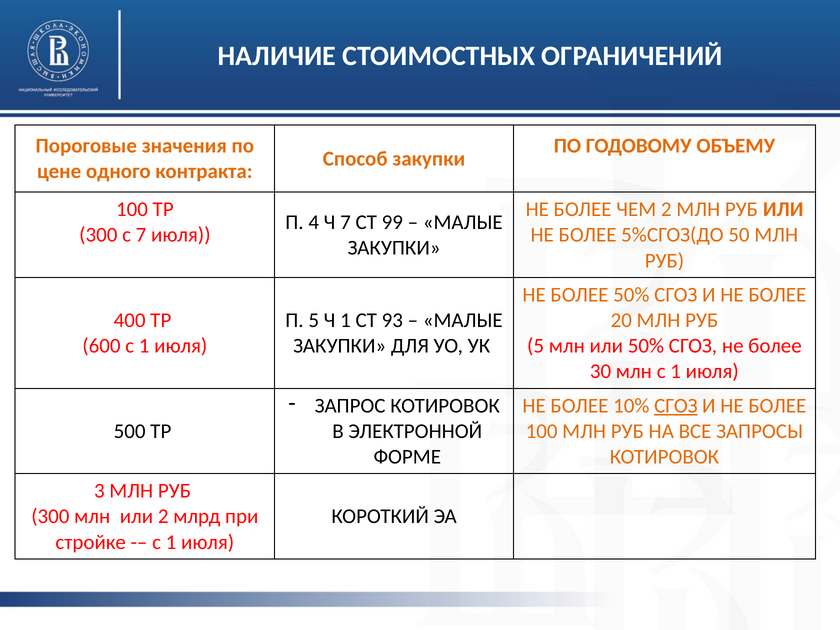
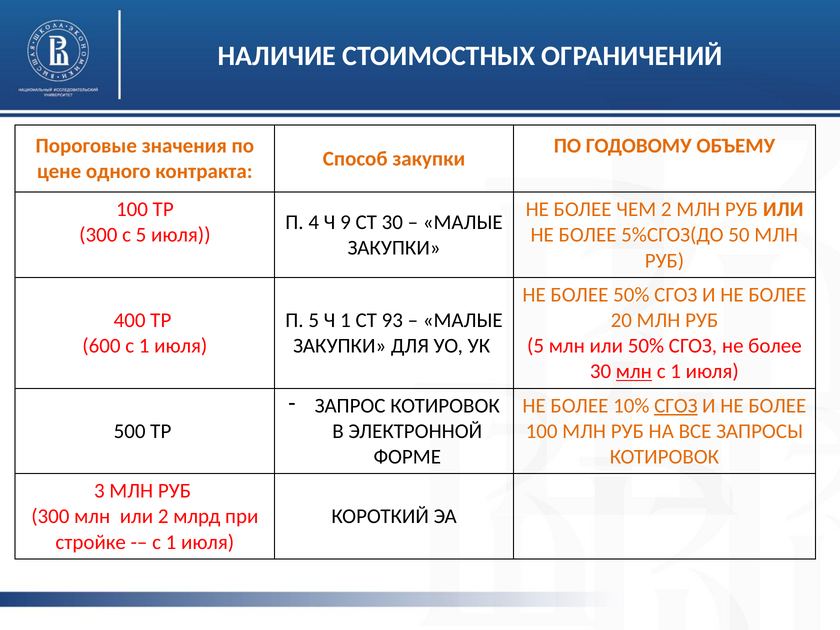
Ч 7: 7 -> 9
СТ 99: 99 -> 30
с 7: 7 -> 5
млн at (634, 372) underline: none -> present
